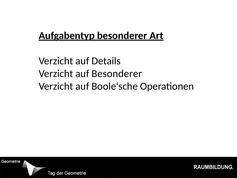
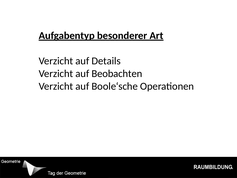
auf Besonderer: Besonderer -> Beobachten
